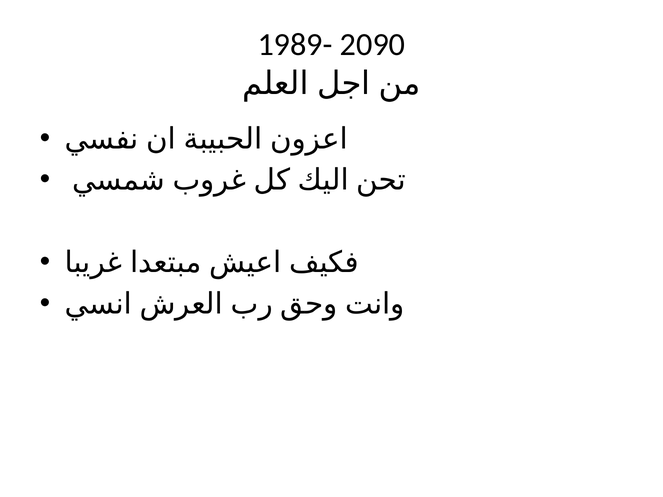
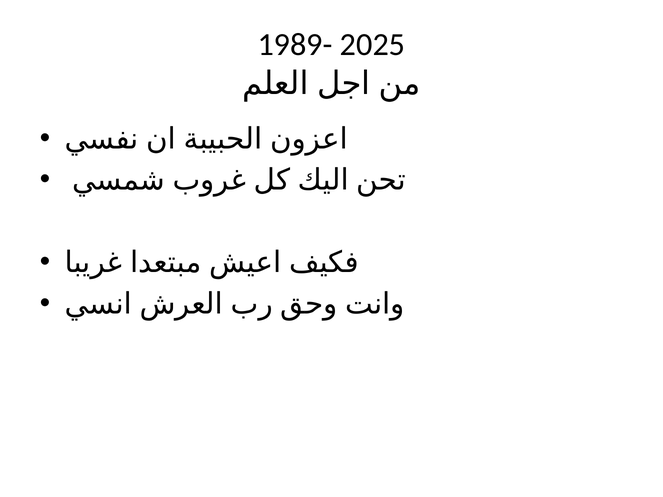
2090: 2090 -> 2025
